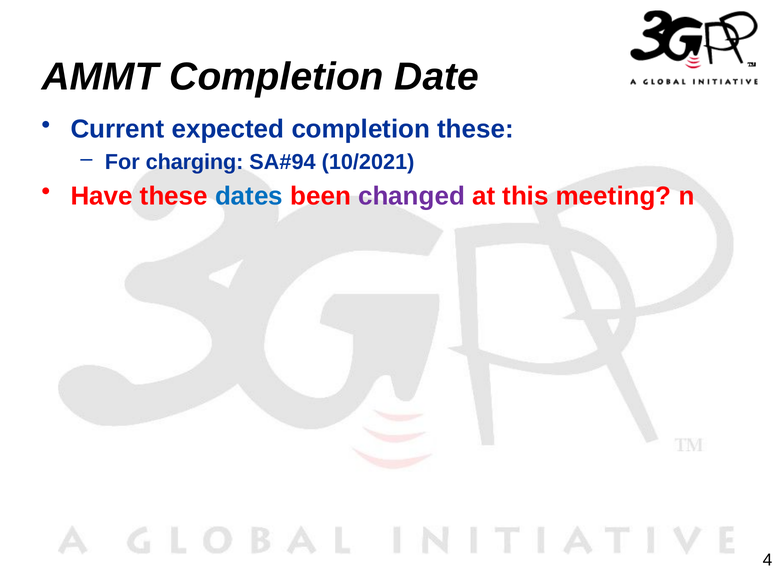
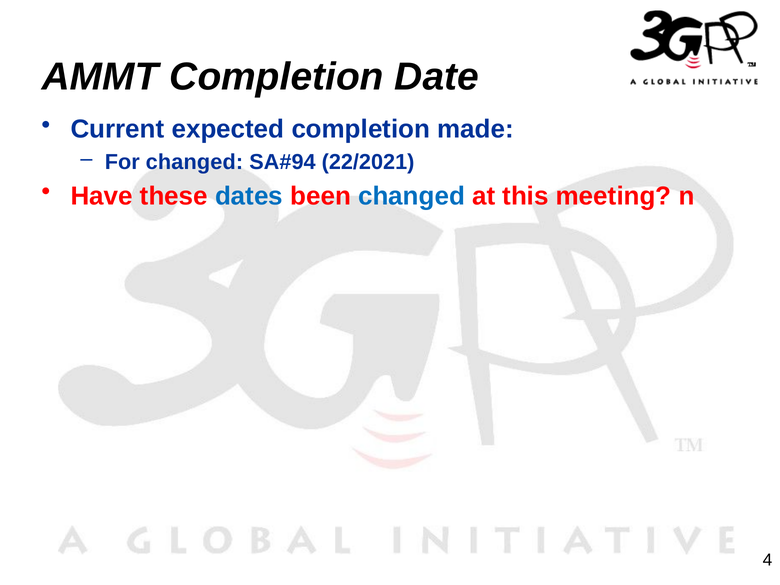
completion these: these -> made
For charging: charging -> changed
10/2021: 10/2021 -> 22/2021
changed at (412, 196) colour: purple -> blue
